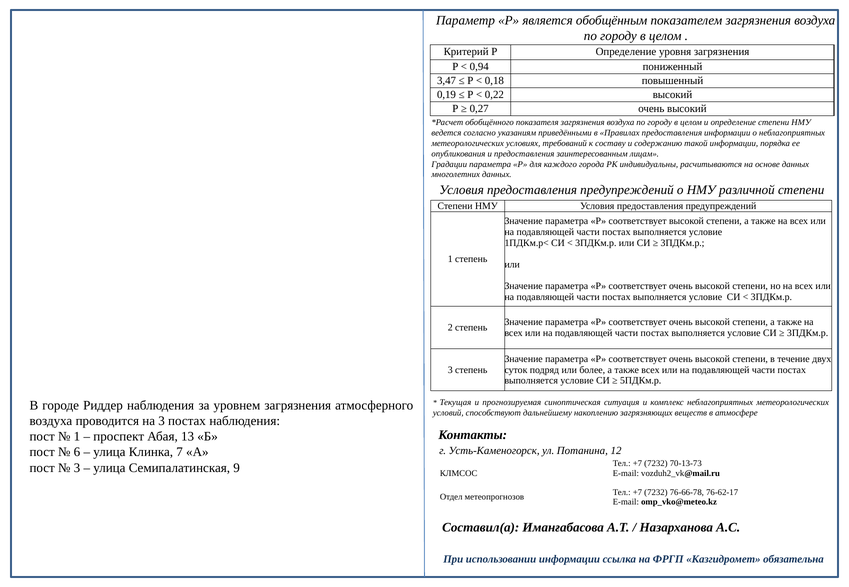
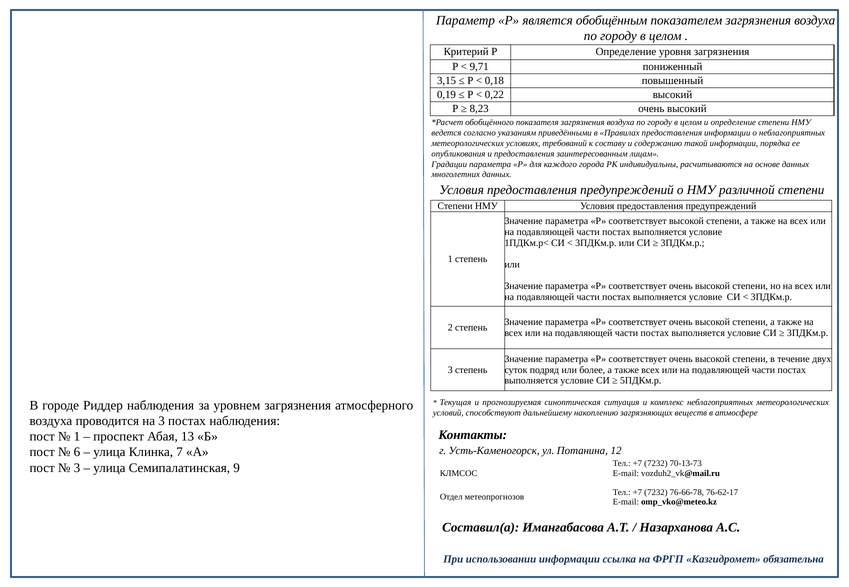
0,94: 0,94 -> 9,71
3,47: 3,47 -> 3,15
0,27: 0,27 -> 8,23
